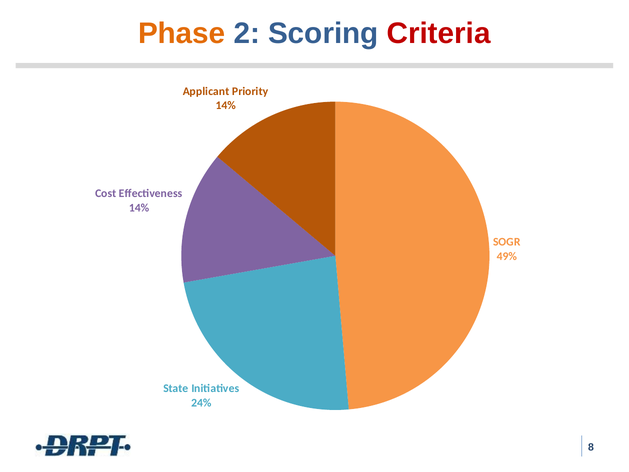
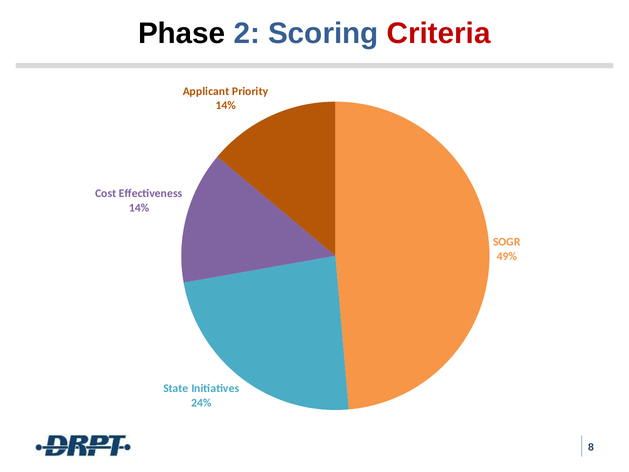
Phase colour: orange -> black
